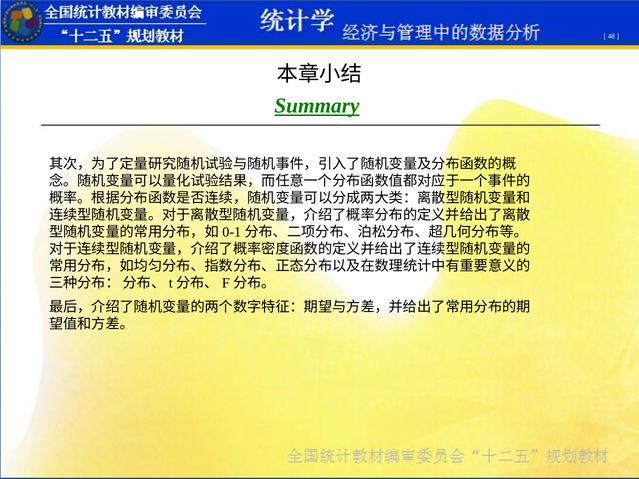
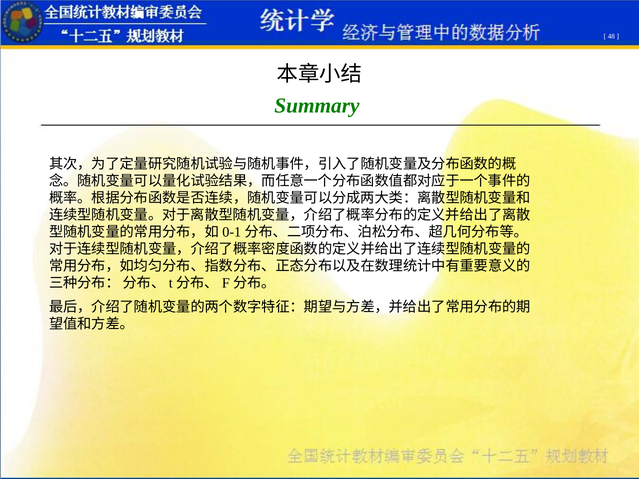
Summary underline: present -> none
